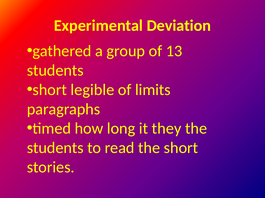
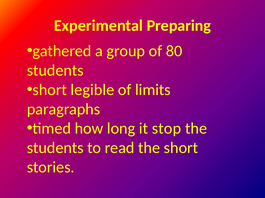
Deviation: Deviation -> Preparing
13: 13 -> 80
they: they -> stop
